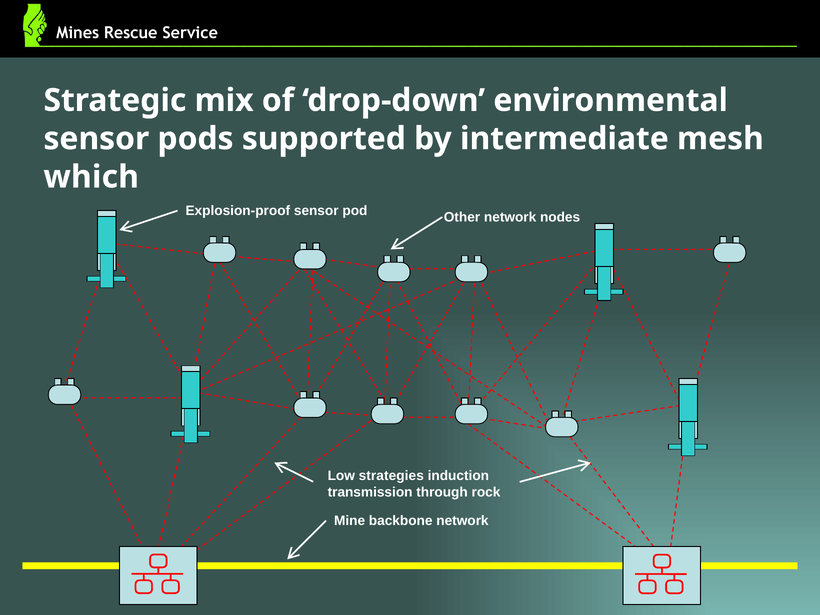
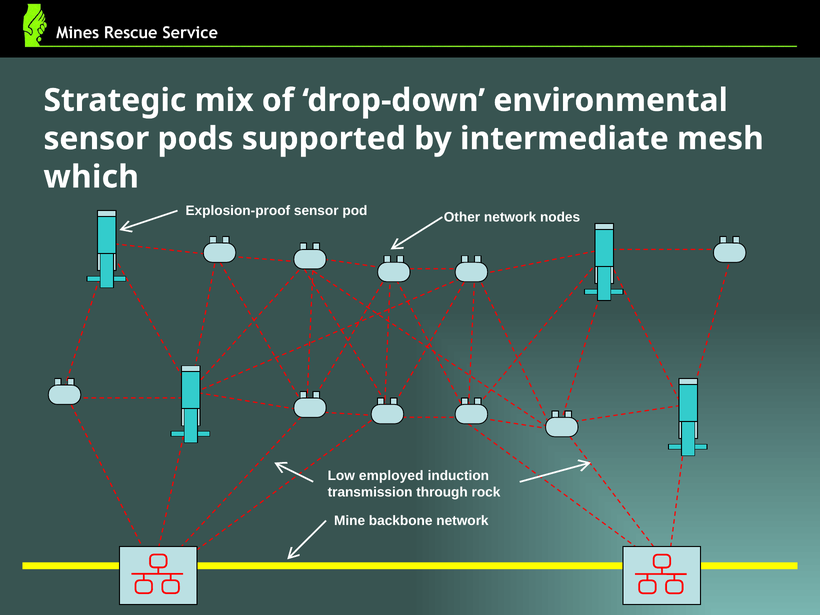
strategies: strategies -> employed
